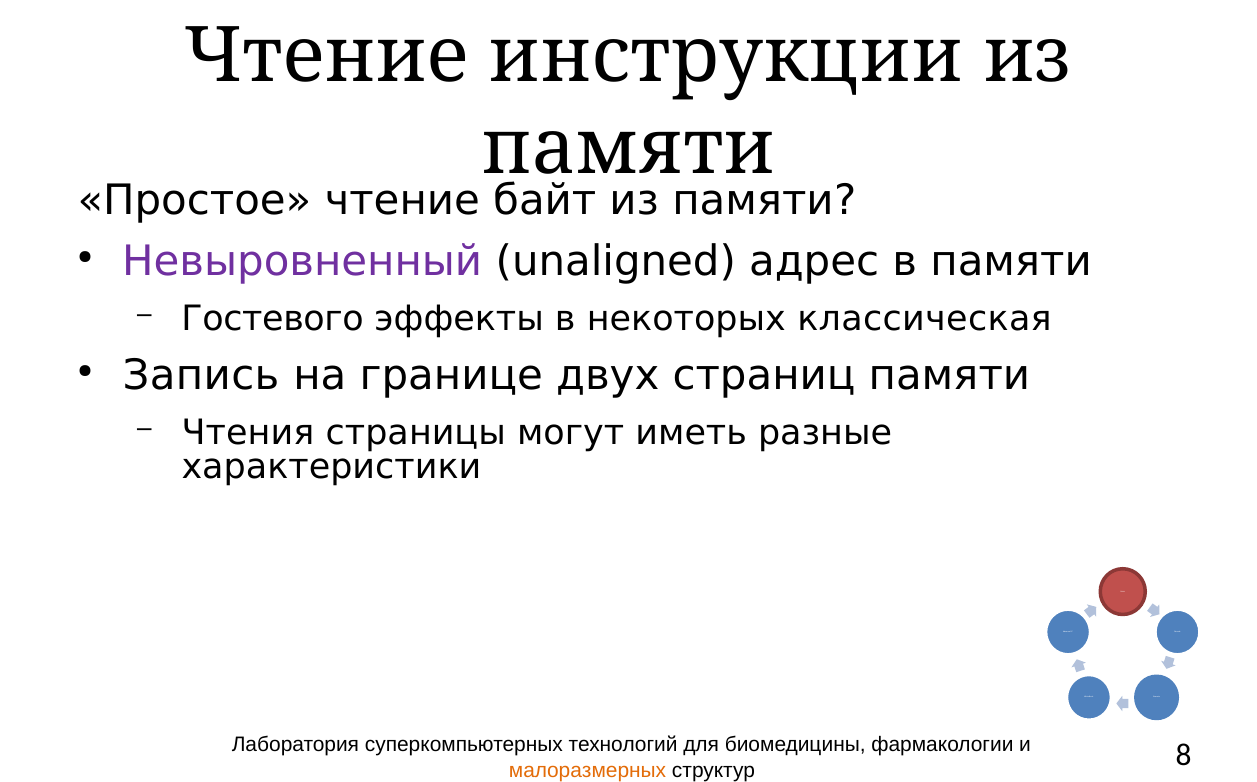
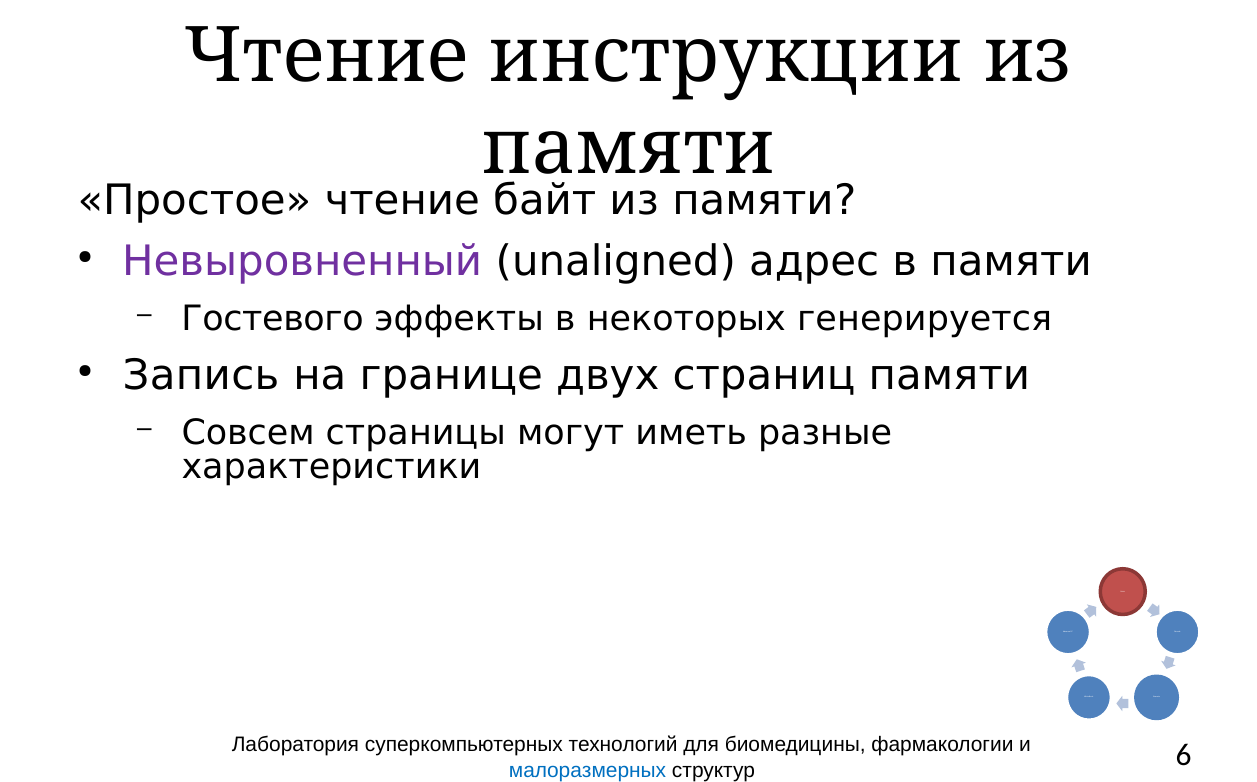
классическая: классическая -> генерируется
Чтения: Чтения -> Совсем
малоразмерных colour: orange -> blue
8: 8 -> 6
